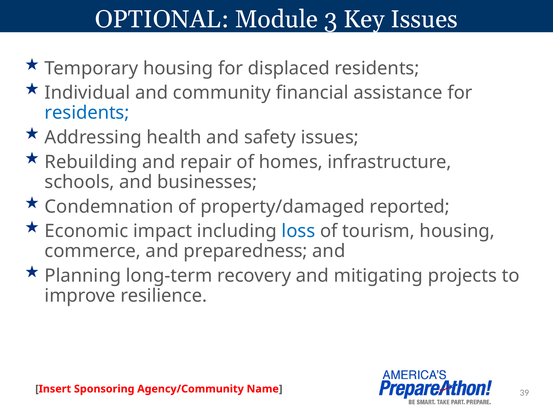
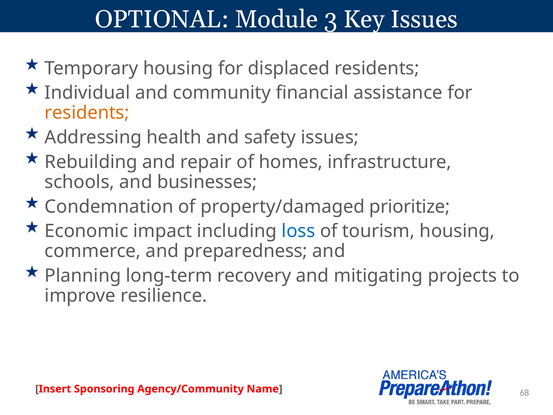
residents at (87, 113) colour: blue -> orange
reported: reported -> prioritize
39: 39 -> 68
